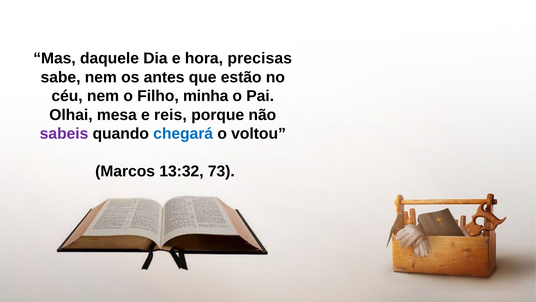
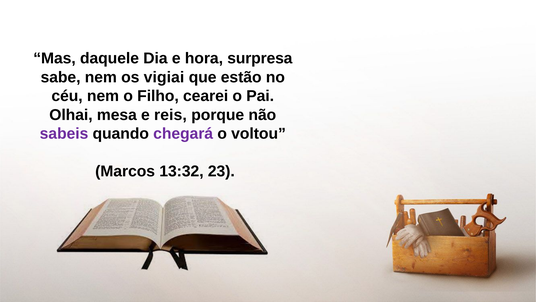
precisas: precisas -> surpresa
antes: antes -> vigiai
minha: minha -> cearei
chegará colour: blue -> purple
73: 73 -> 23
